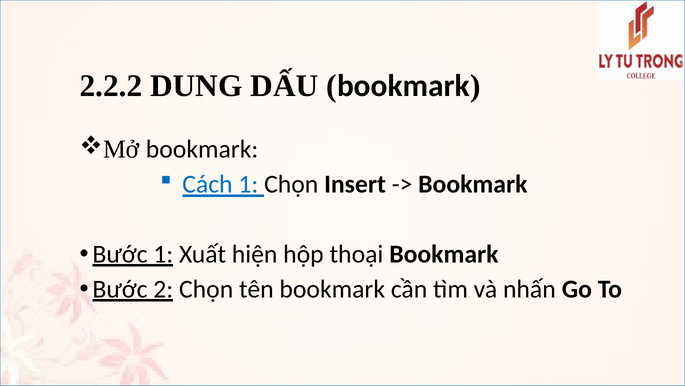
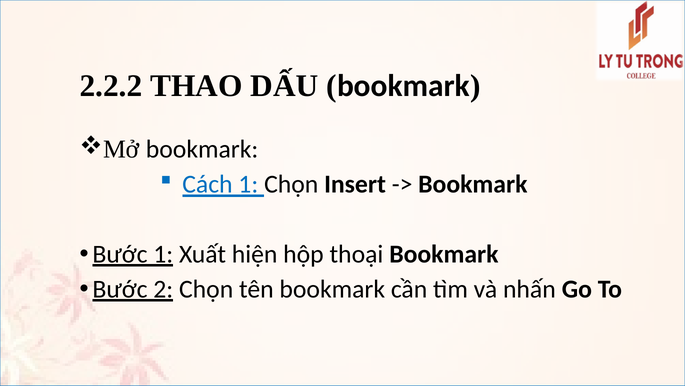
DUNG: DUNG -> THAO
